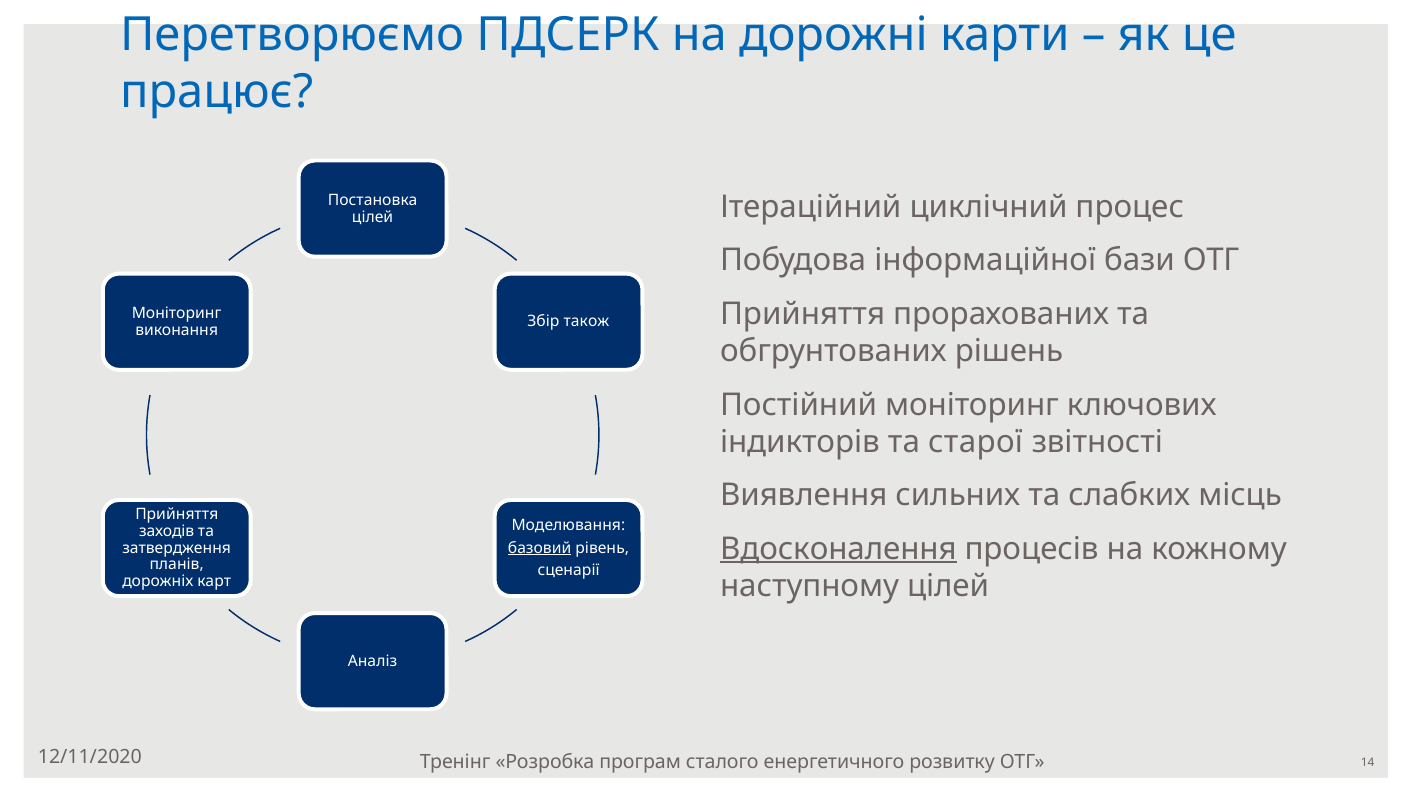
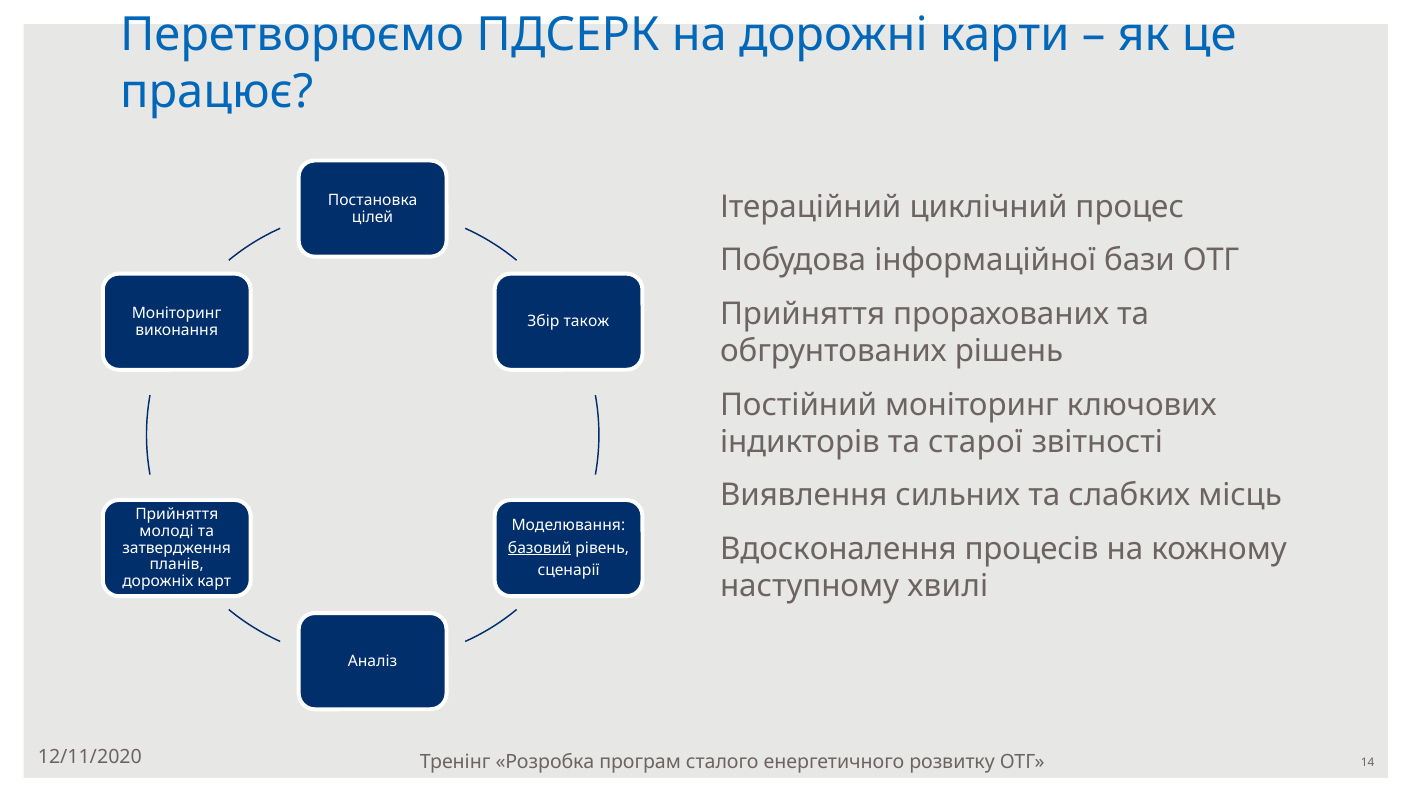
заходів: заходів -> молоді
Вдосконалення underline: present -> none
наступному цілей: цілей -> хвилі
